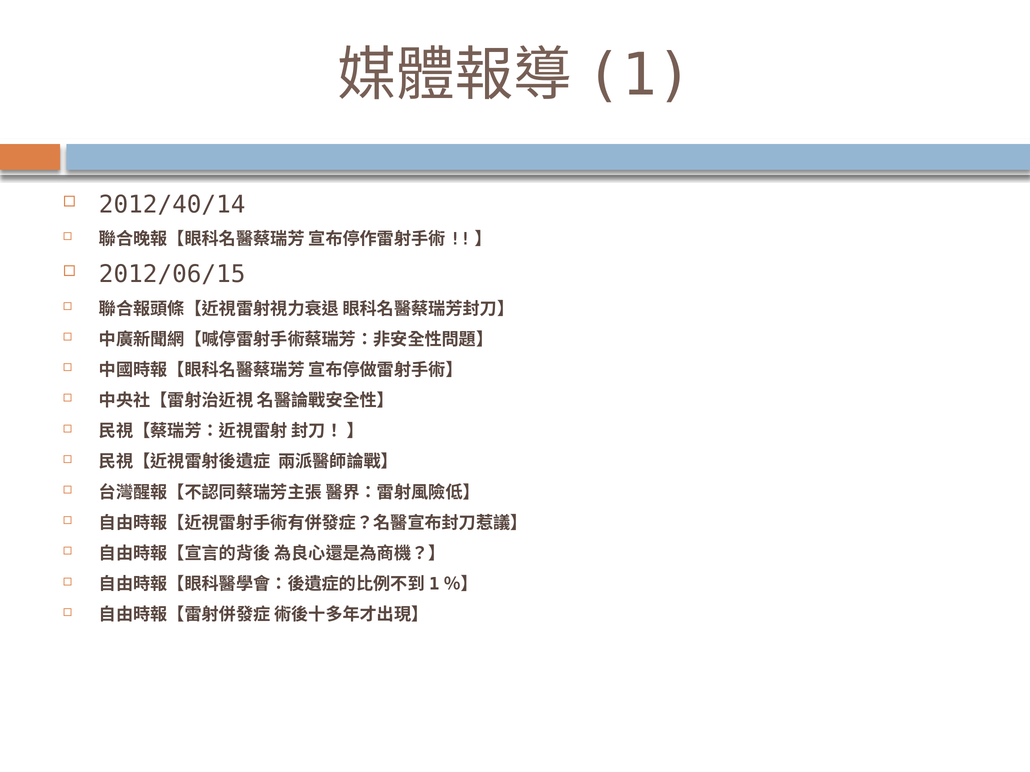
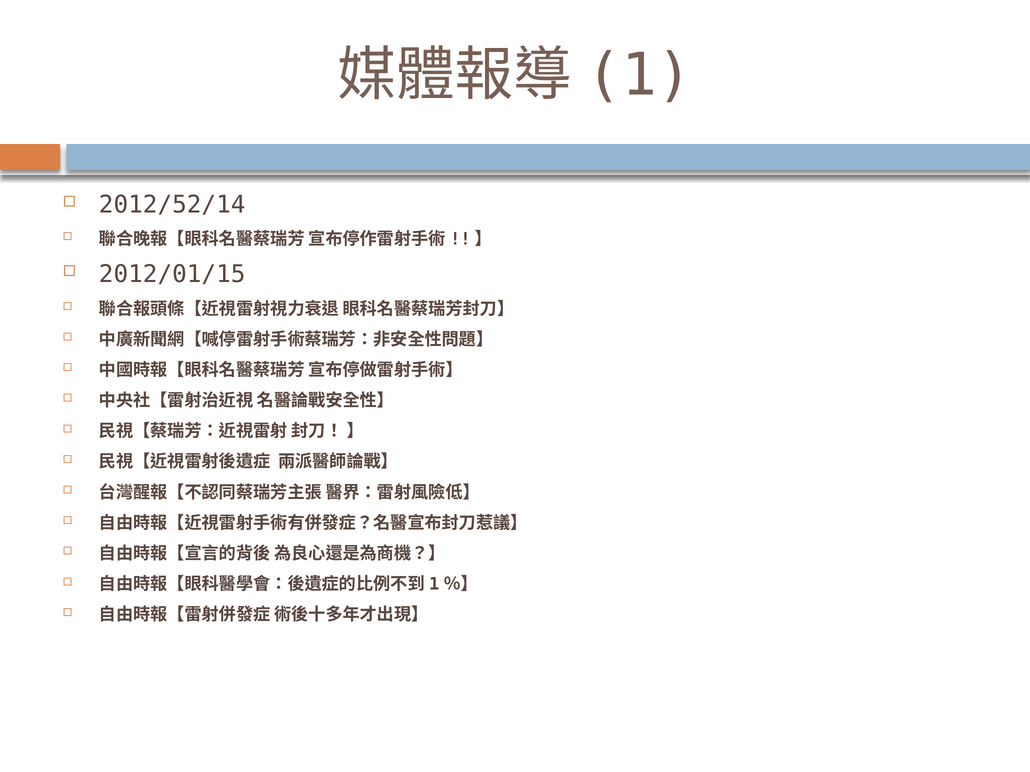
2012/40/14: 2012/40/14 -> 2012/52/14
2012/06/15: 2012/06/15 -> 2012/01/15
